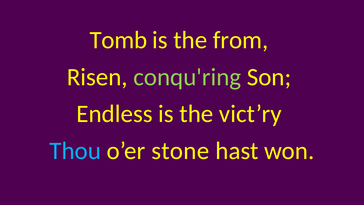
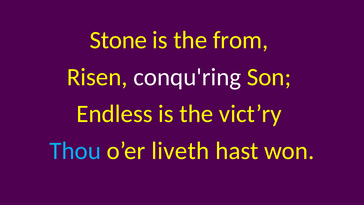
Tomb: Tomb -> Stone
conqu'ring colour: light green -> white
stone: stone -> liveth
